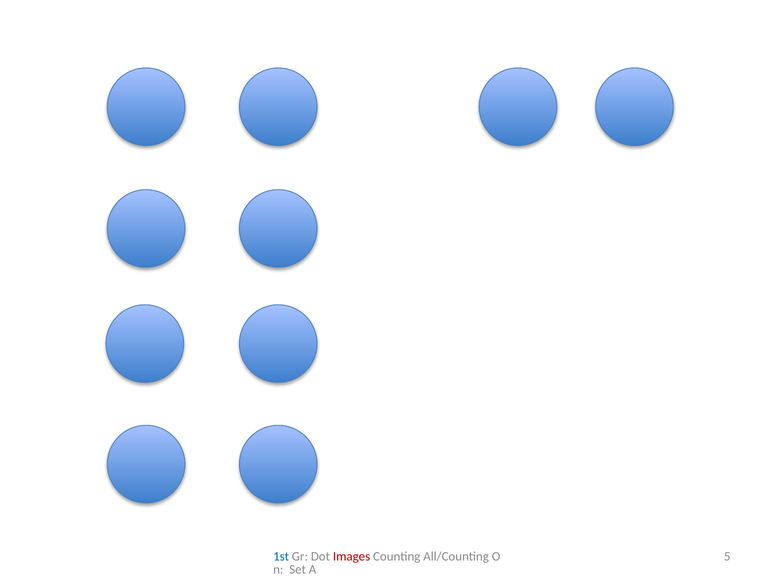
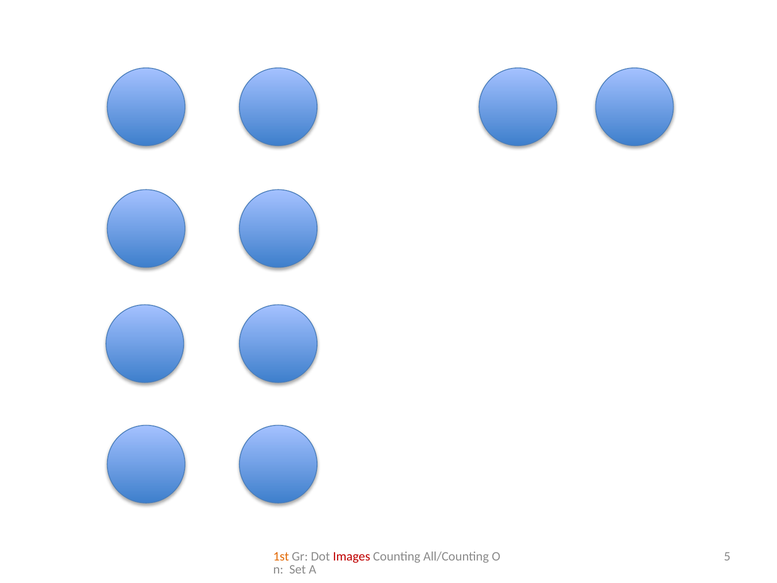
1st colour: blue -> orange
